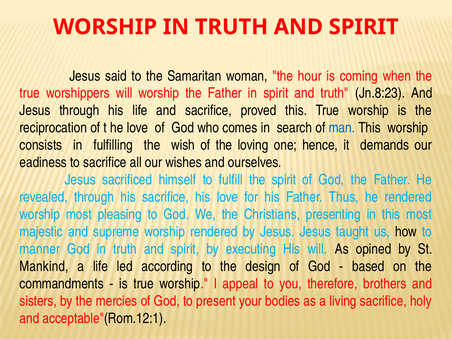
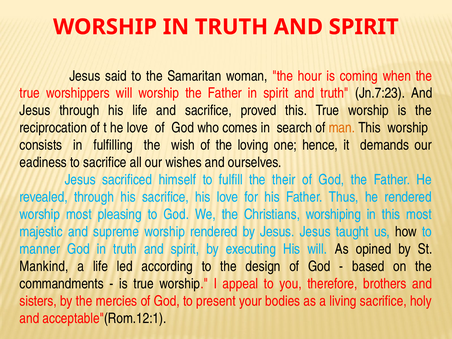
Jn.8:23: Jn.8:23 -> Jn.7:23
man colour: blue -> orange
the spirit: spirit -> their
presenting: presenting -> worshiping
